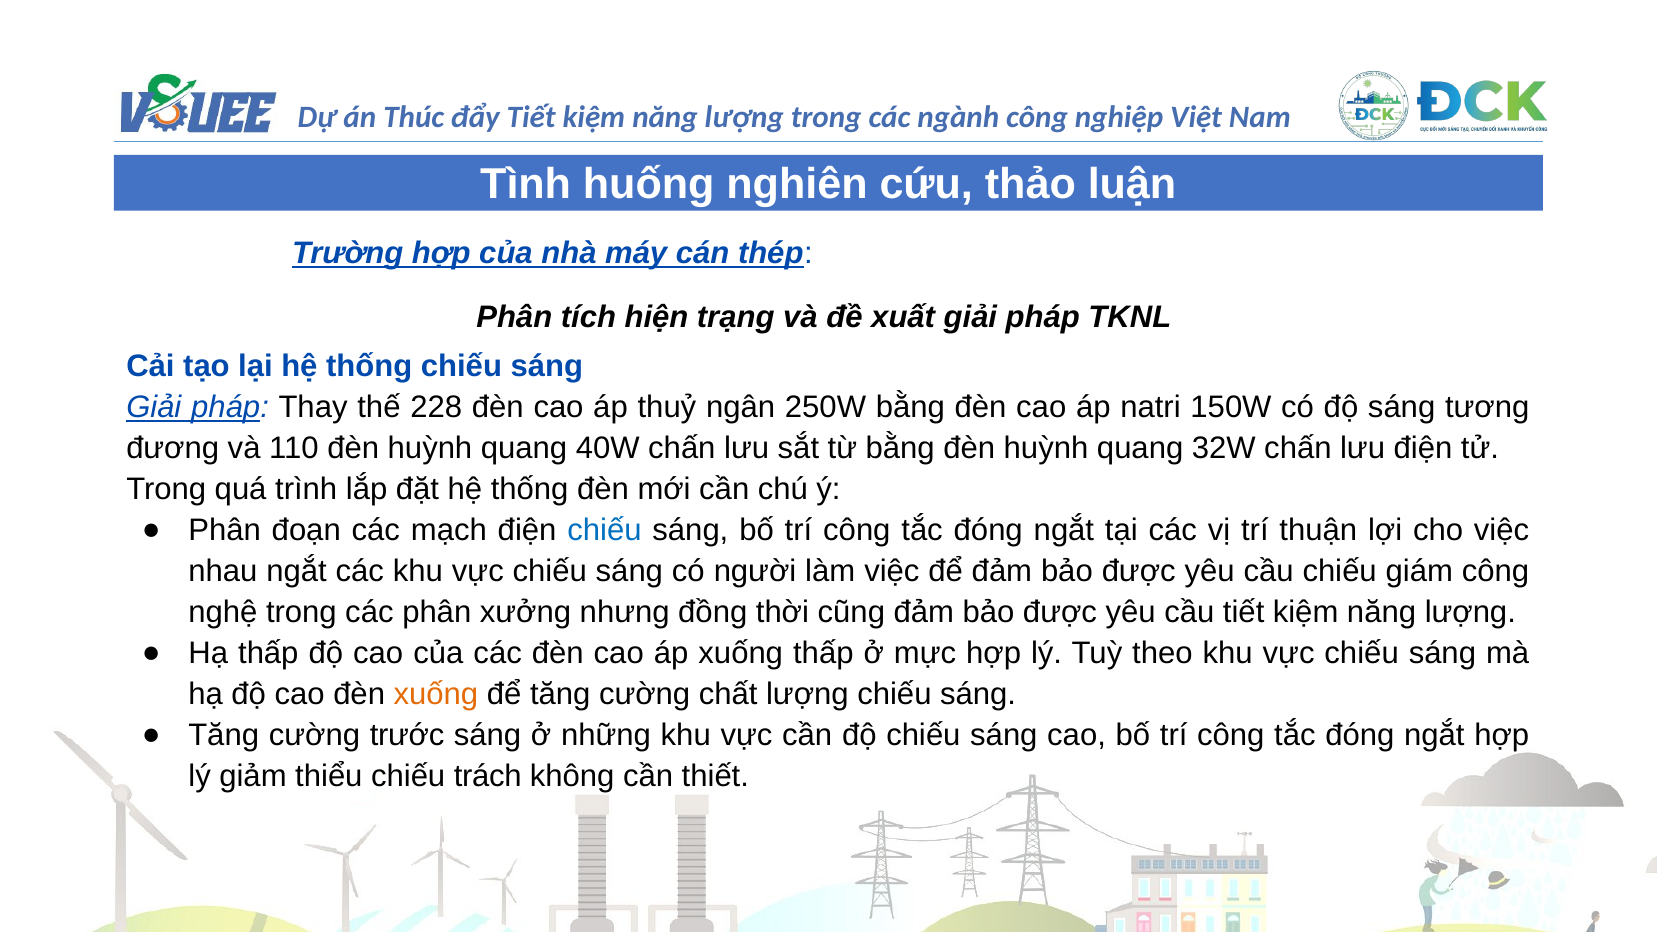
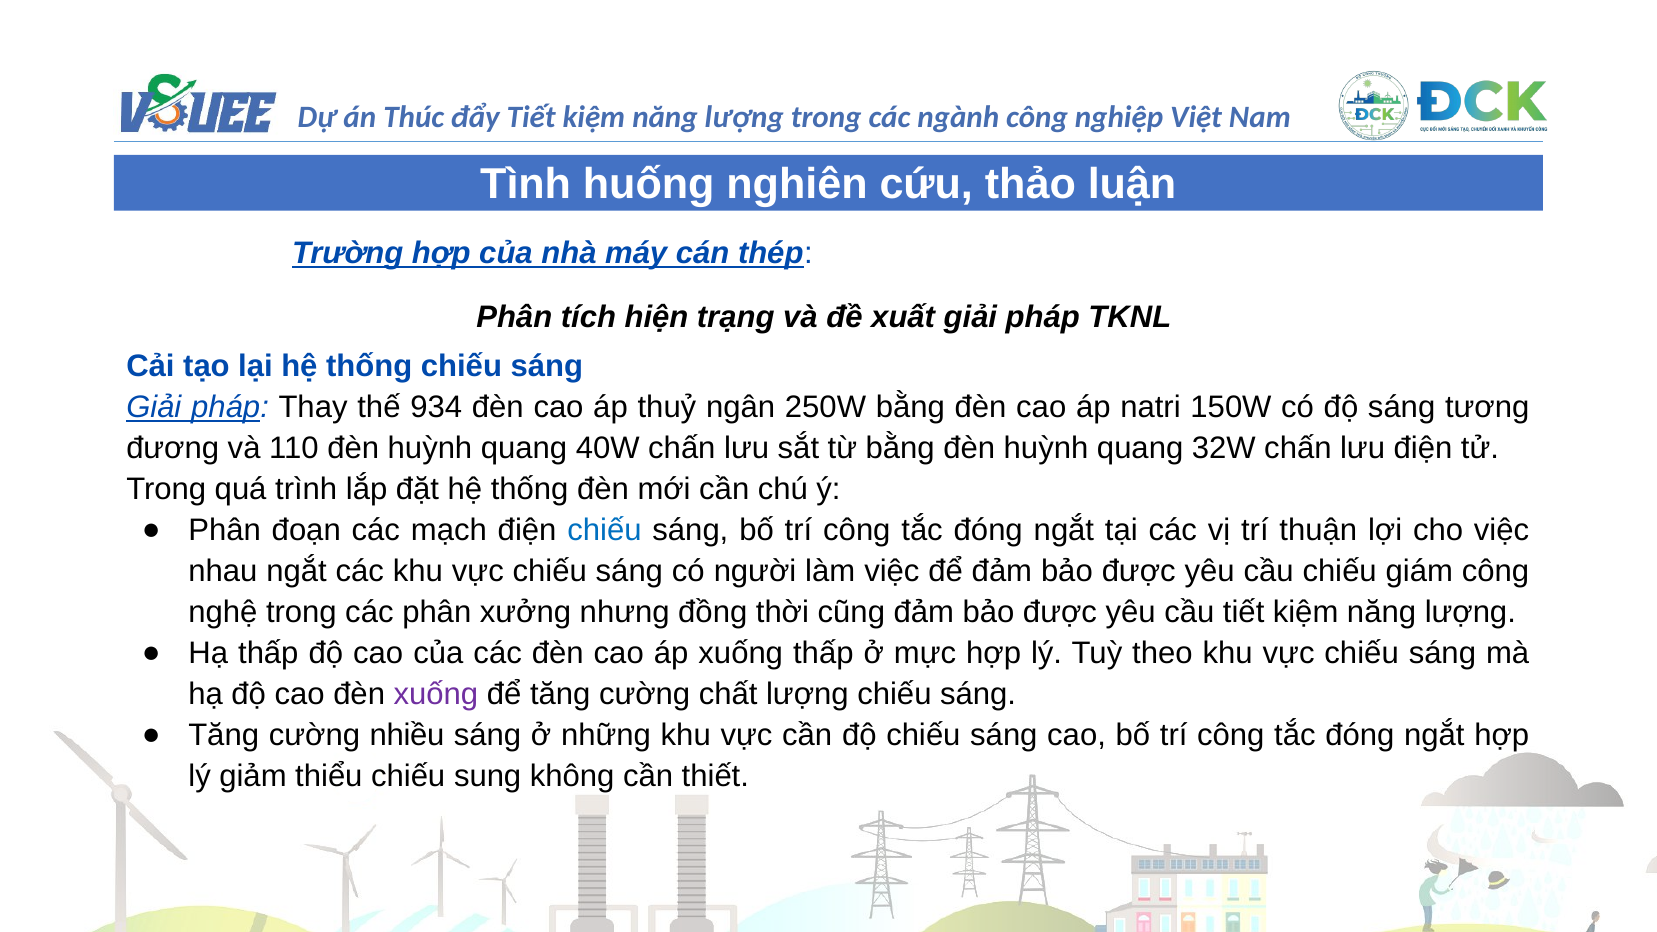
228: 228 -> 934
xuống at (436, 695) colour: orange -> purple
trước: trước -> nhiều
trách: trách -> sung
